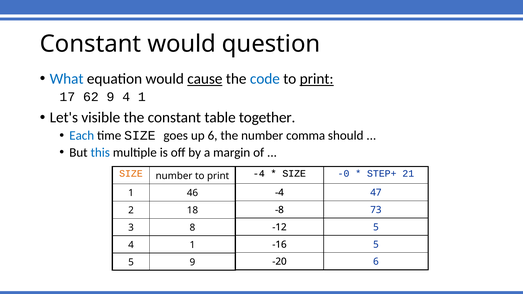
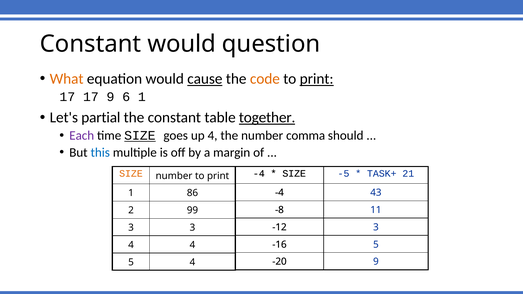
What colour: blue -> orange
code colour: blue -> orange
17 62: 62 -> 17
9 4: 4 -> 6
visible: visible -> partial
together underline: none -> present
Each colour: blue -> purple
SIZE at (140, 136) underline: none -> present
up 6: 6 -> 4
-0: -0 -> -5
STEP+: STEP+ -> TASK+
47: 47 -> 43
46: 46 -> 86
73: 73 -> 11
18: 18 -> 99
5 at (376, 227): 5 -> 3
3 8: 8 -> 3
1 at (192, 245): 1 -> 4
6 at (376, 262): 6 -> 9
5 9: 9 -> 4
